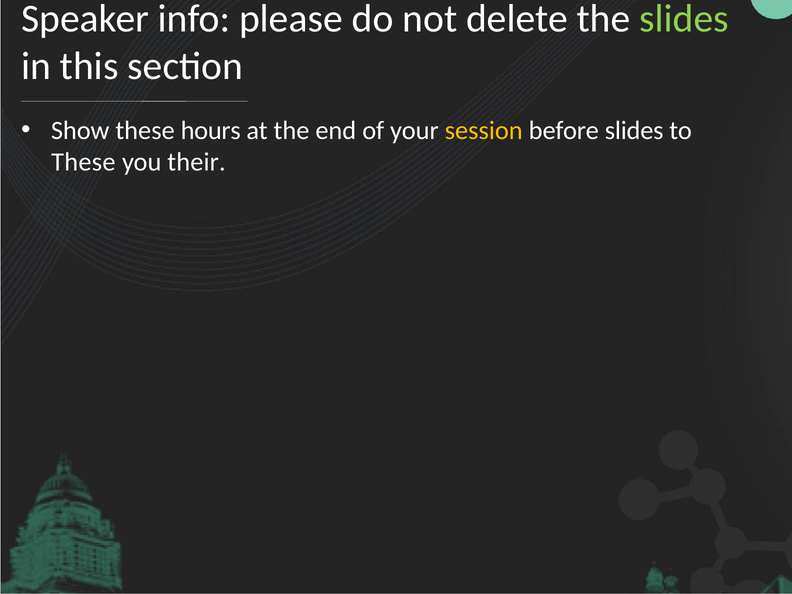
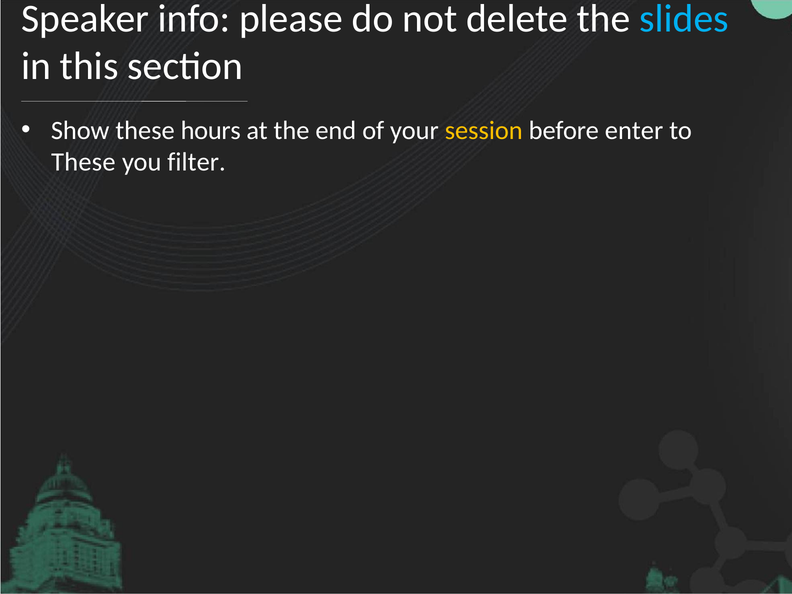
slides at (684, 18) colour: light green -> light blue
before slides: slides -> enter
their: their -> filter
